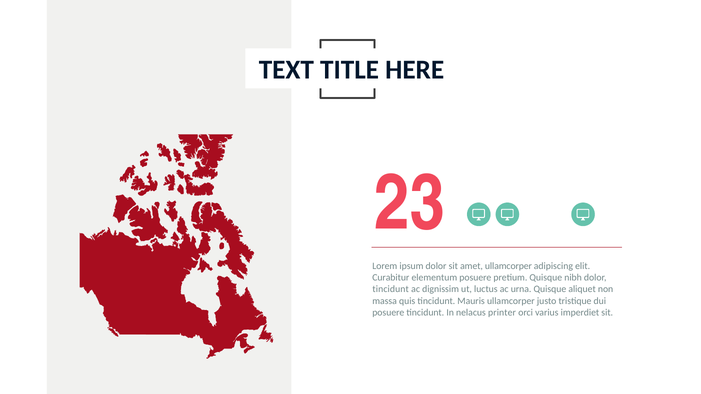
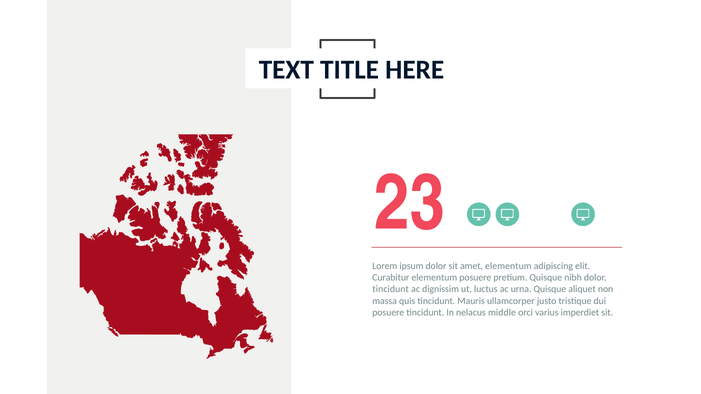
amet ullamcorper: ullamcorper -> elementum
printer: printer -> middle
